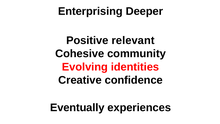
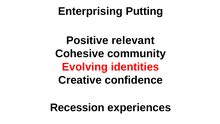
Deeper: Deeper -> Putting
Eventually: Eventually -> Recession
